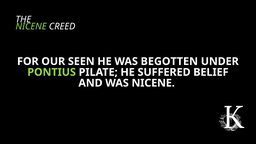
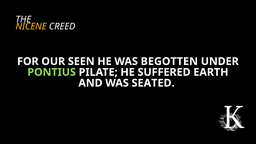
NICENE at (31, 26) colour: light green -> yellow
BELIEF: BELIEF -> EARTH
WAS NICENE: NICENE -> SEATED
